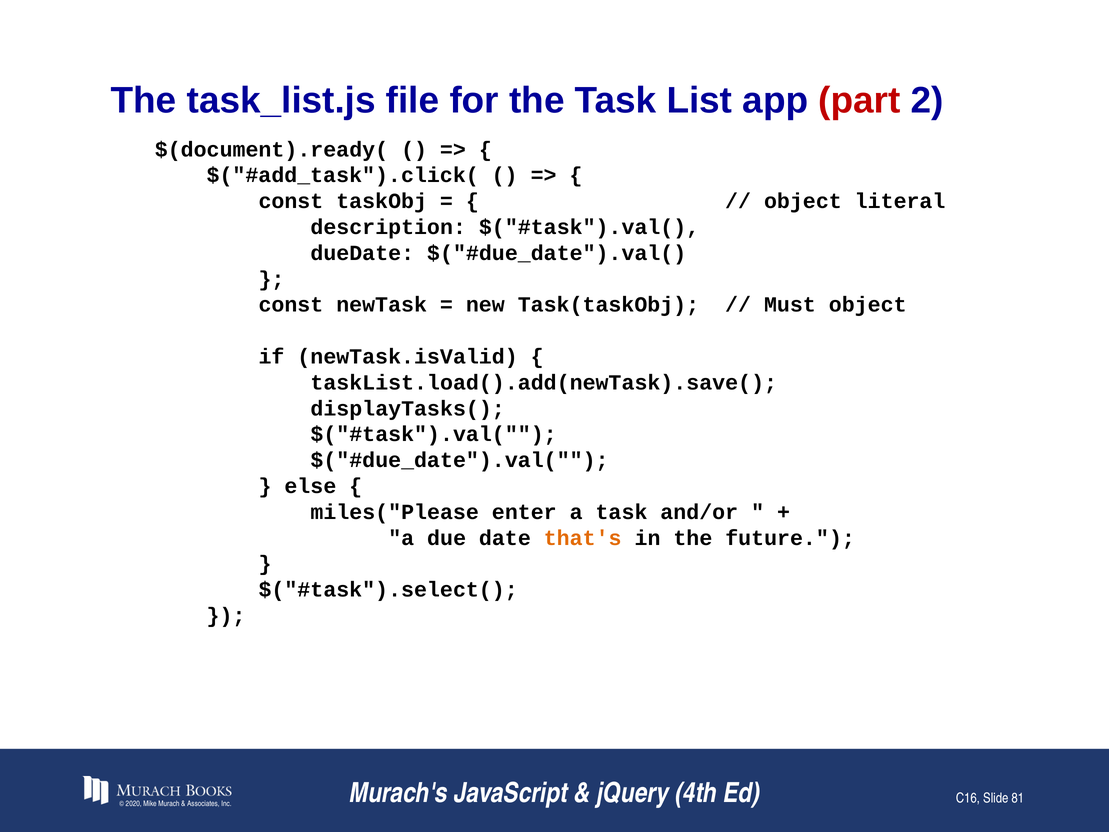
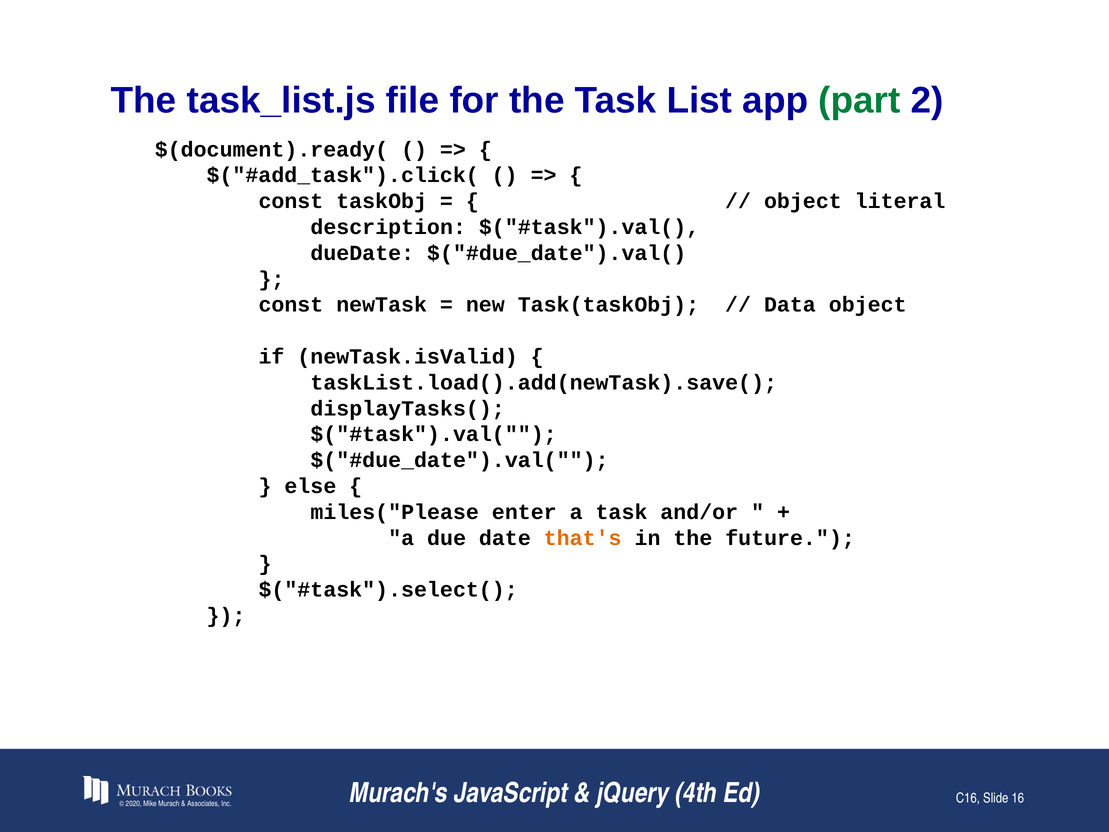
part colour: red -> green
Must: Must -> Data
81: 81 -> 16
